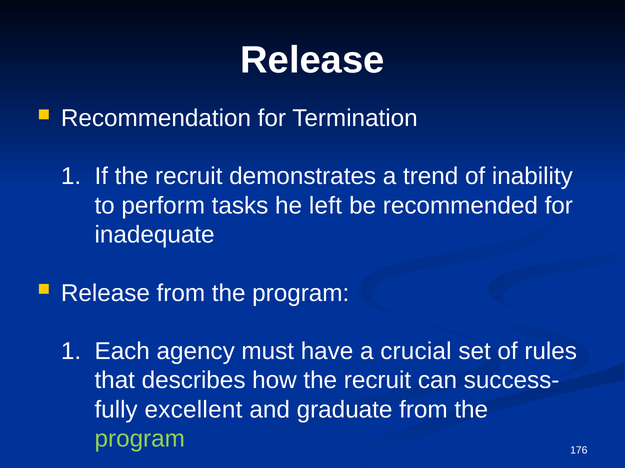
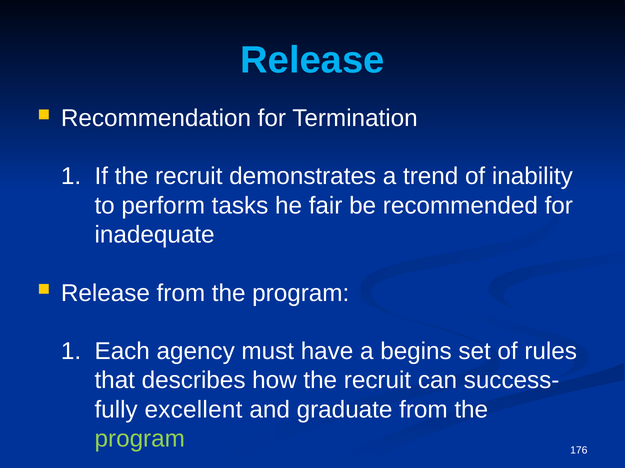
Release at (312, 61) colour: white -> light blue
left: left -> fair
crucial: crucial -> begins
